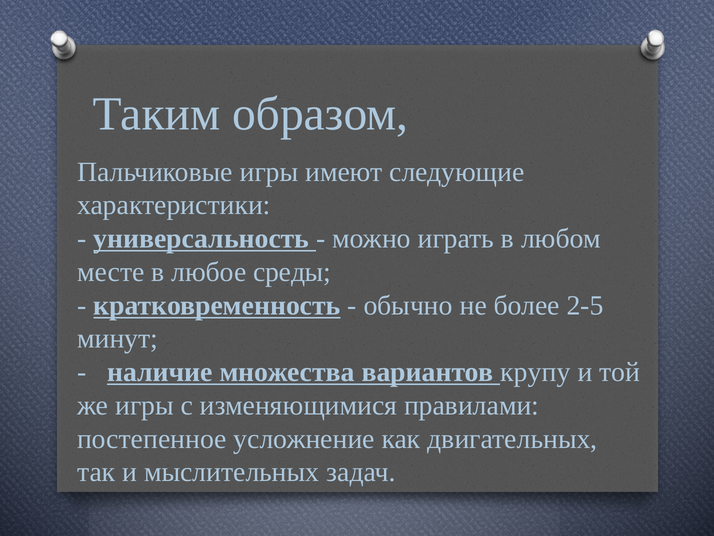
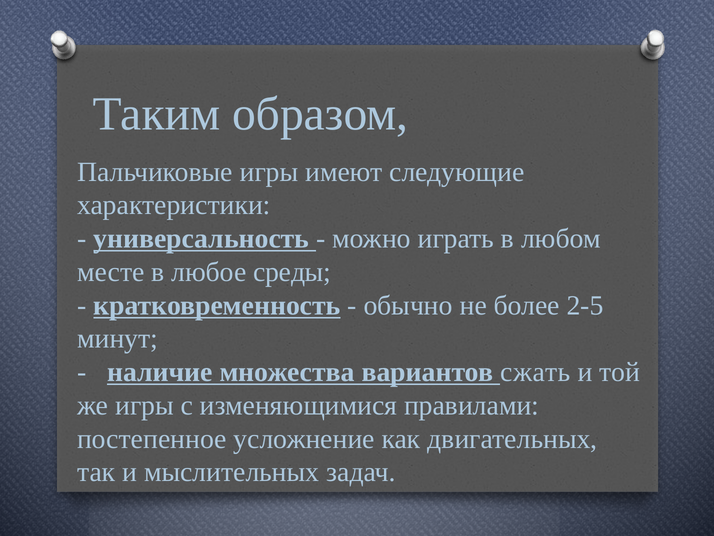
крупу: крупу -> сжать
